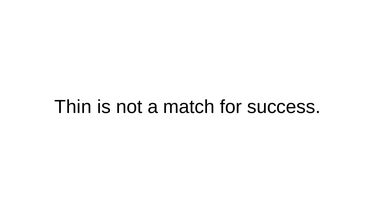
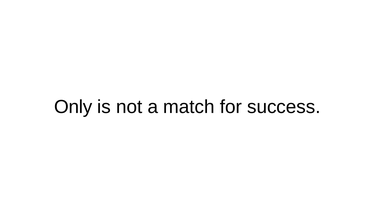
Thin: Thin -> Only
